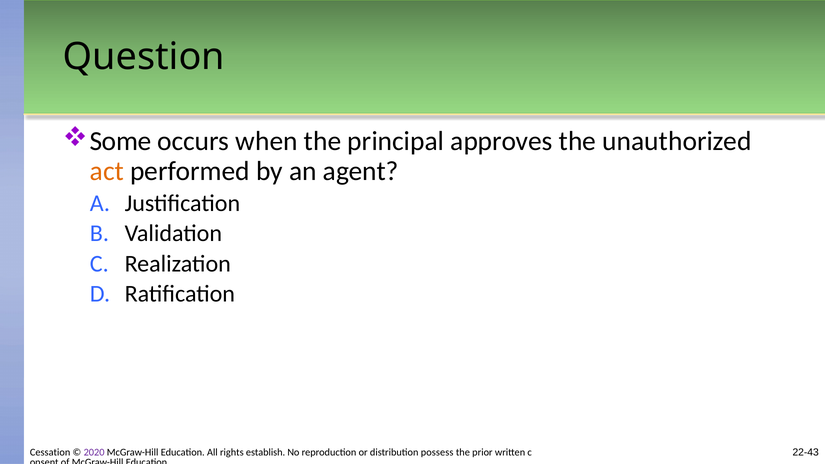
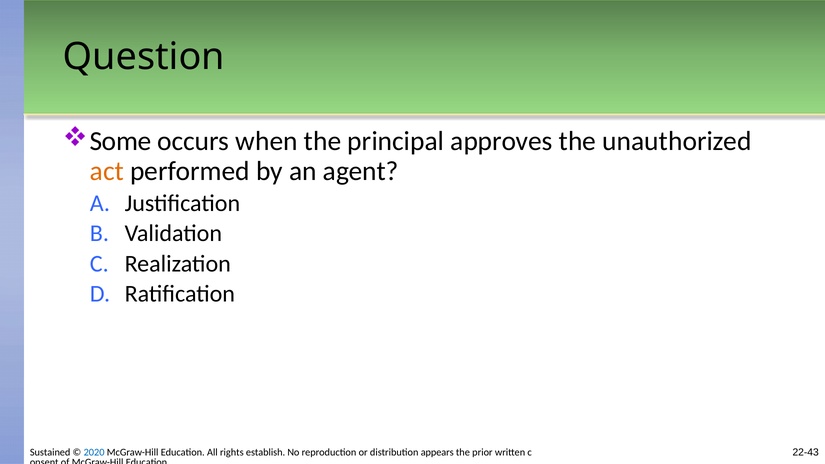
Cessation: Cessation -> Sustained
2020 colour: purple -> blue
possess: possess -> appears
